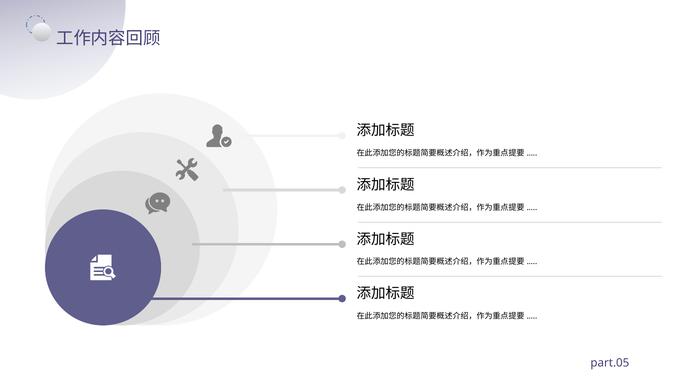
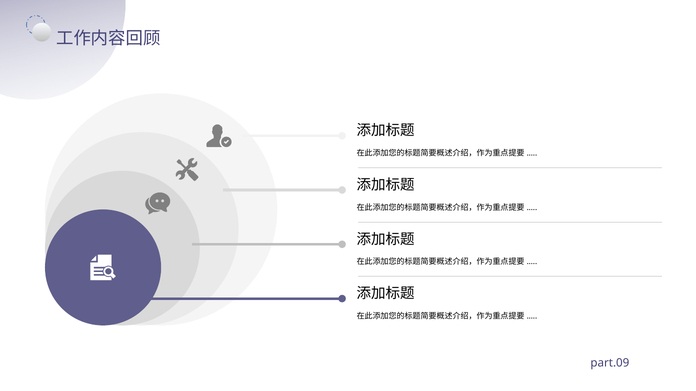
part.05: part.05 -> part.09
